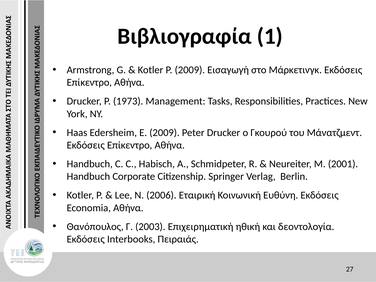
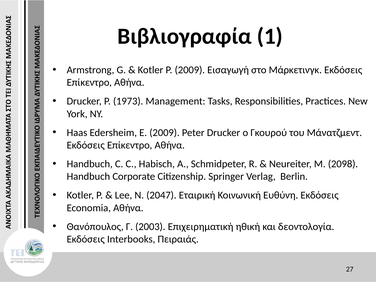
2001: 2001 -> 2098
2006: 2006 -> 2047
